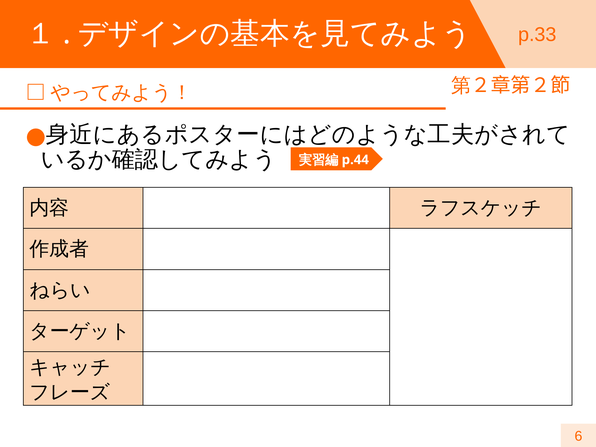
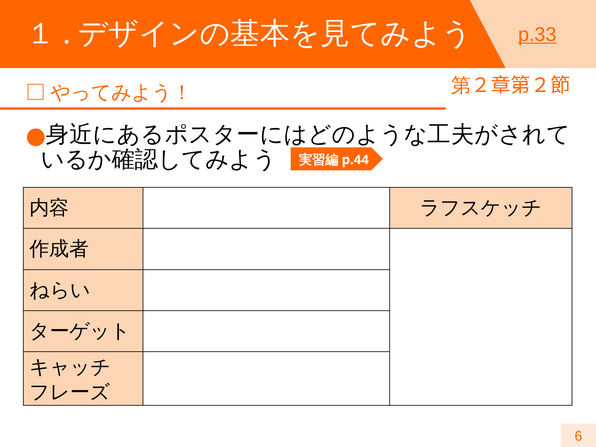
p.33 underline: none -> present
